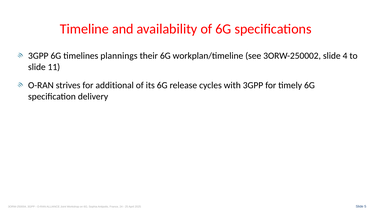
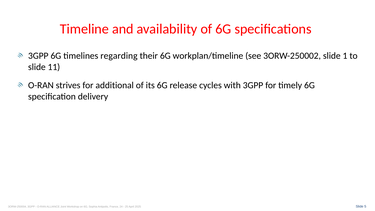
plannings: plannings -> regarding
4: 4 -> 1
